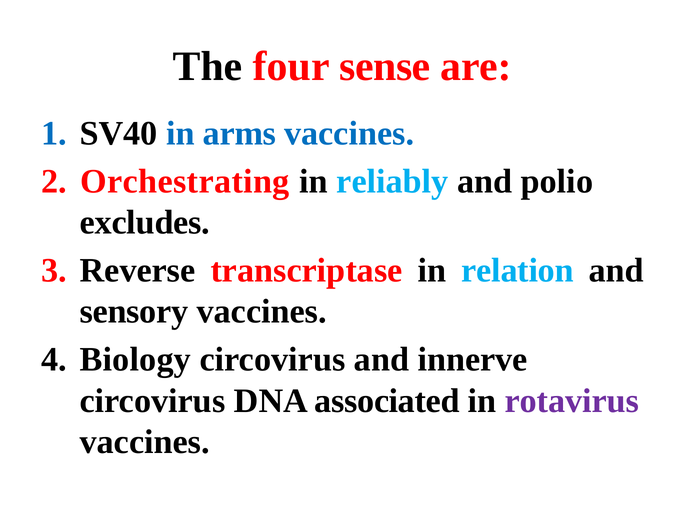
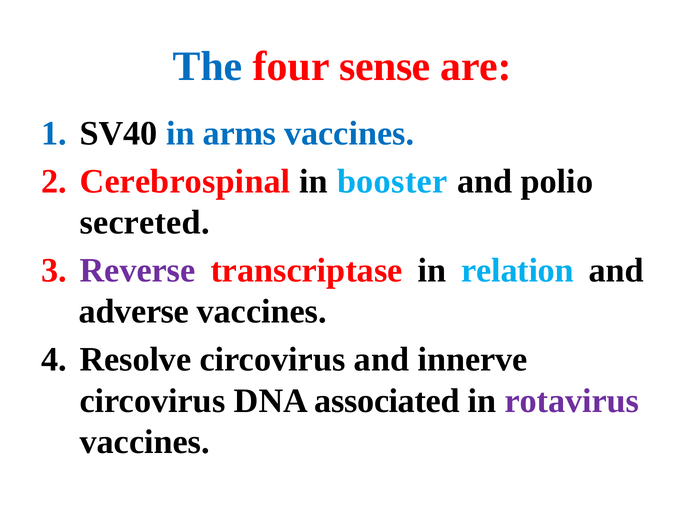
The colour: black -> blue
Orchestrating: Orchestrating -> Cerebrospinal
reliably: reliably -> booster
excludes: excludes -> secreted
Reverse colour: black -> purple
sensory: sensory -> adverse
Biology: Biology -> Resolve
